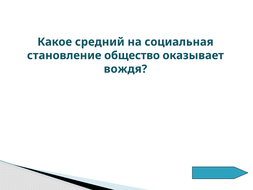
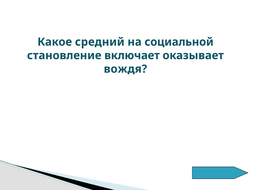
социальная: социальная -> социальной
общество: общество -> включает
